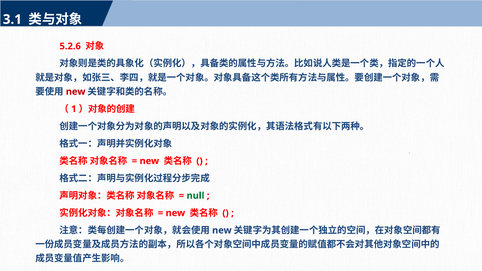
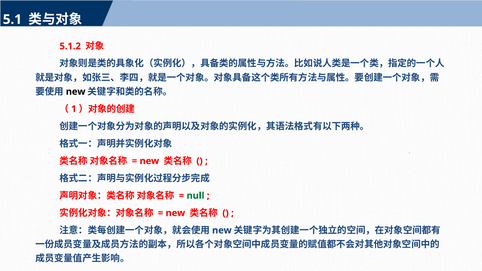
3.1: 3.1 -> 5.1
5.2.6: 5.2.6 -> 5.1.2
new at (76, 92) colour: red -> black
